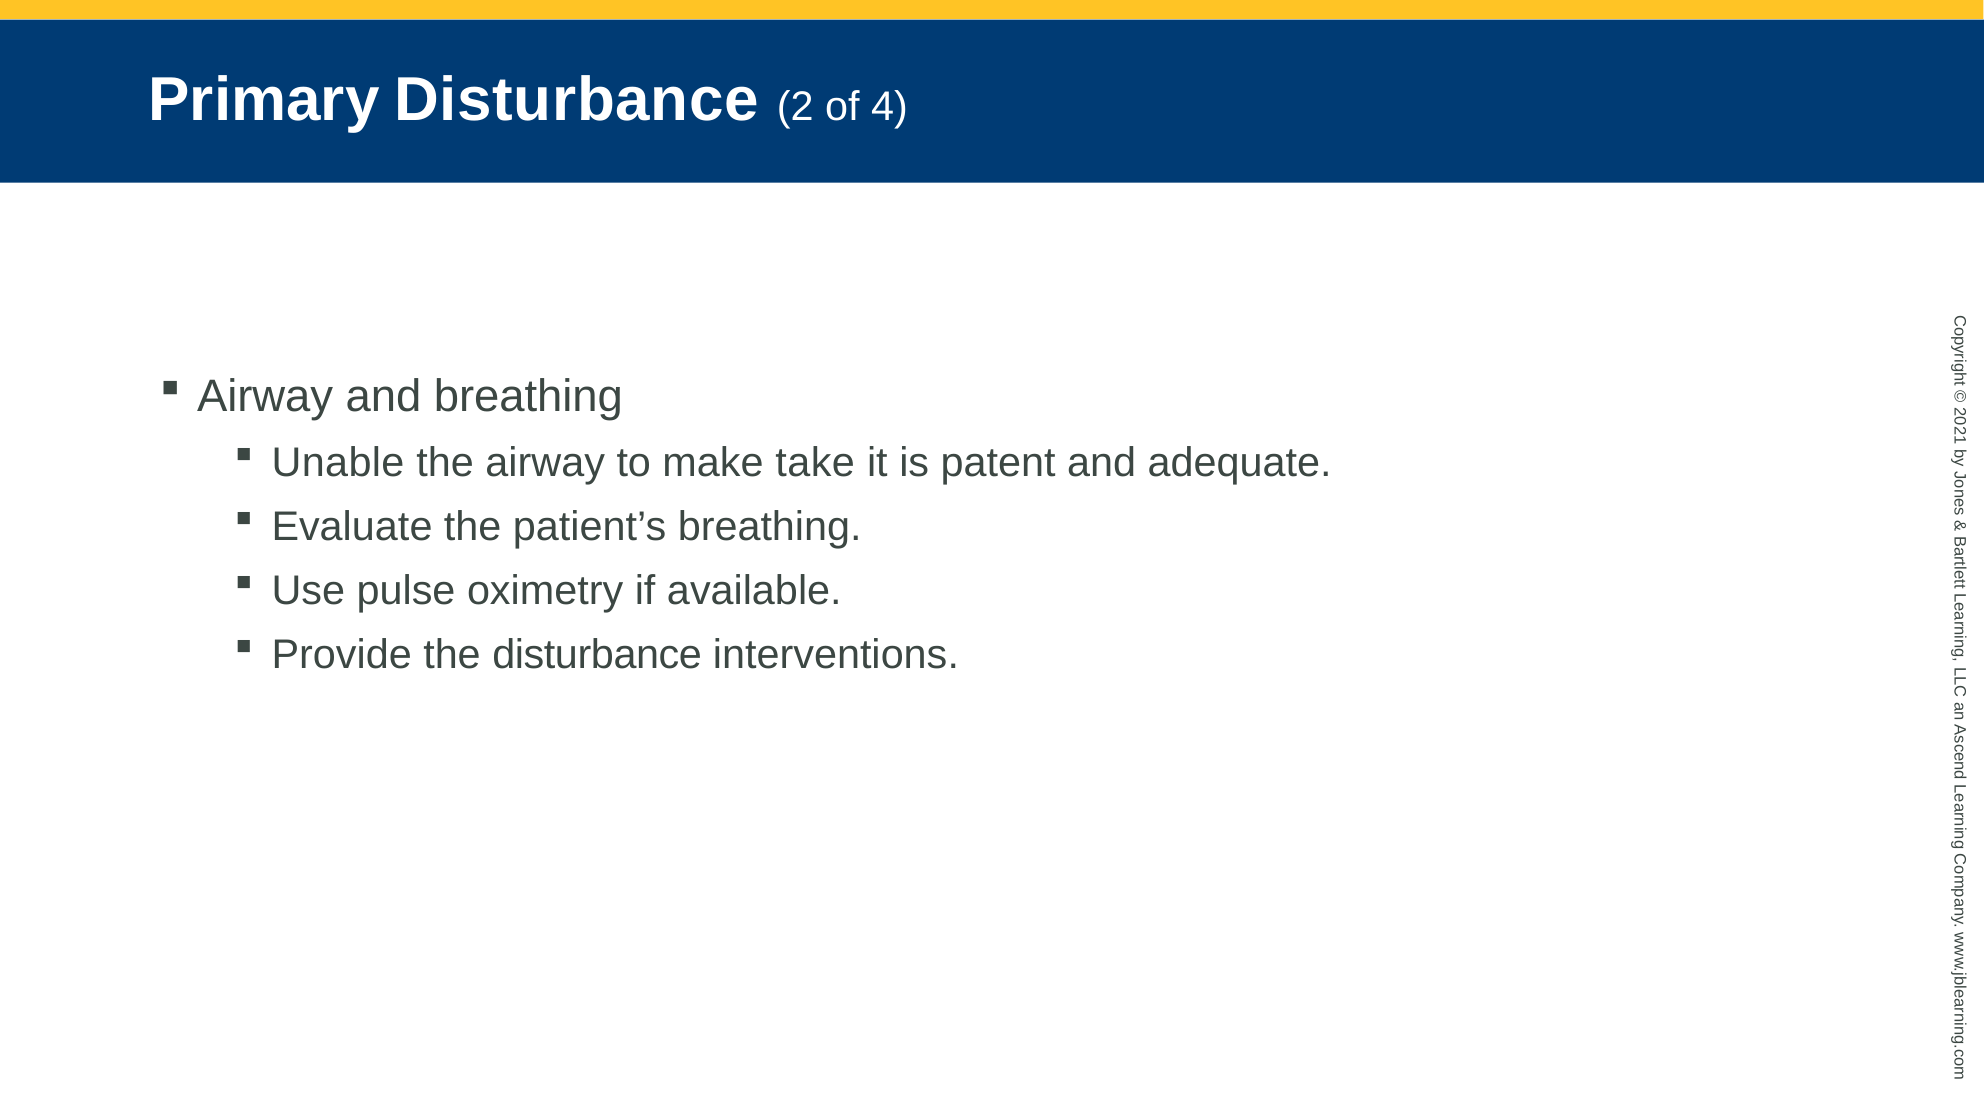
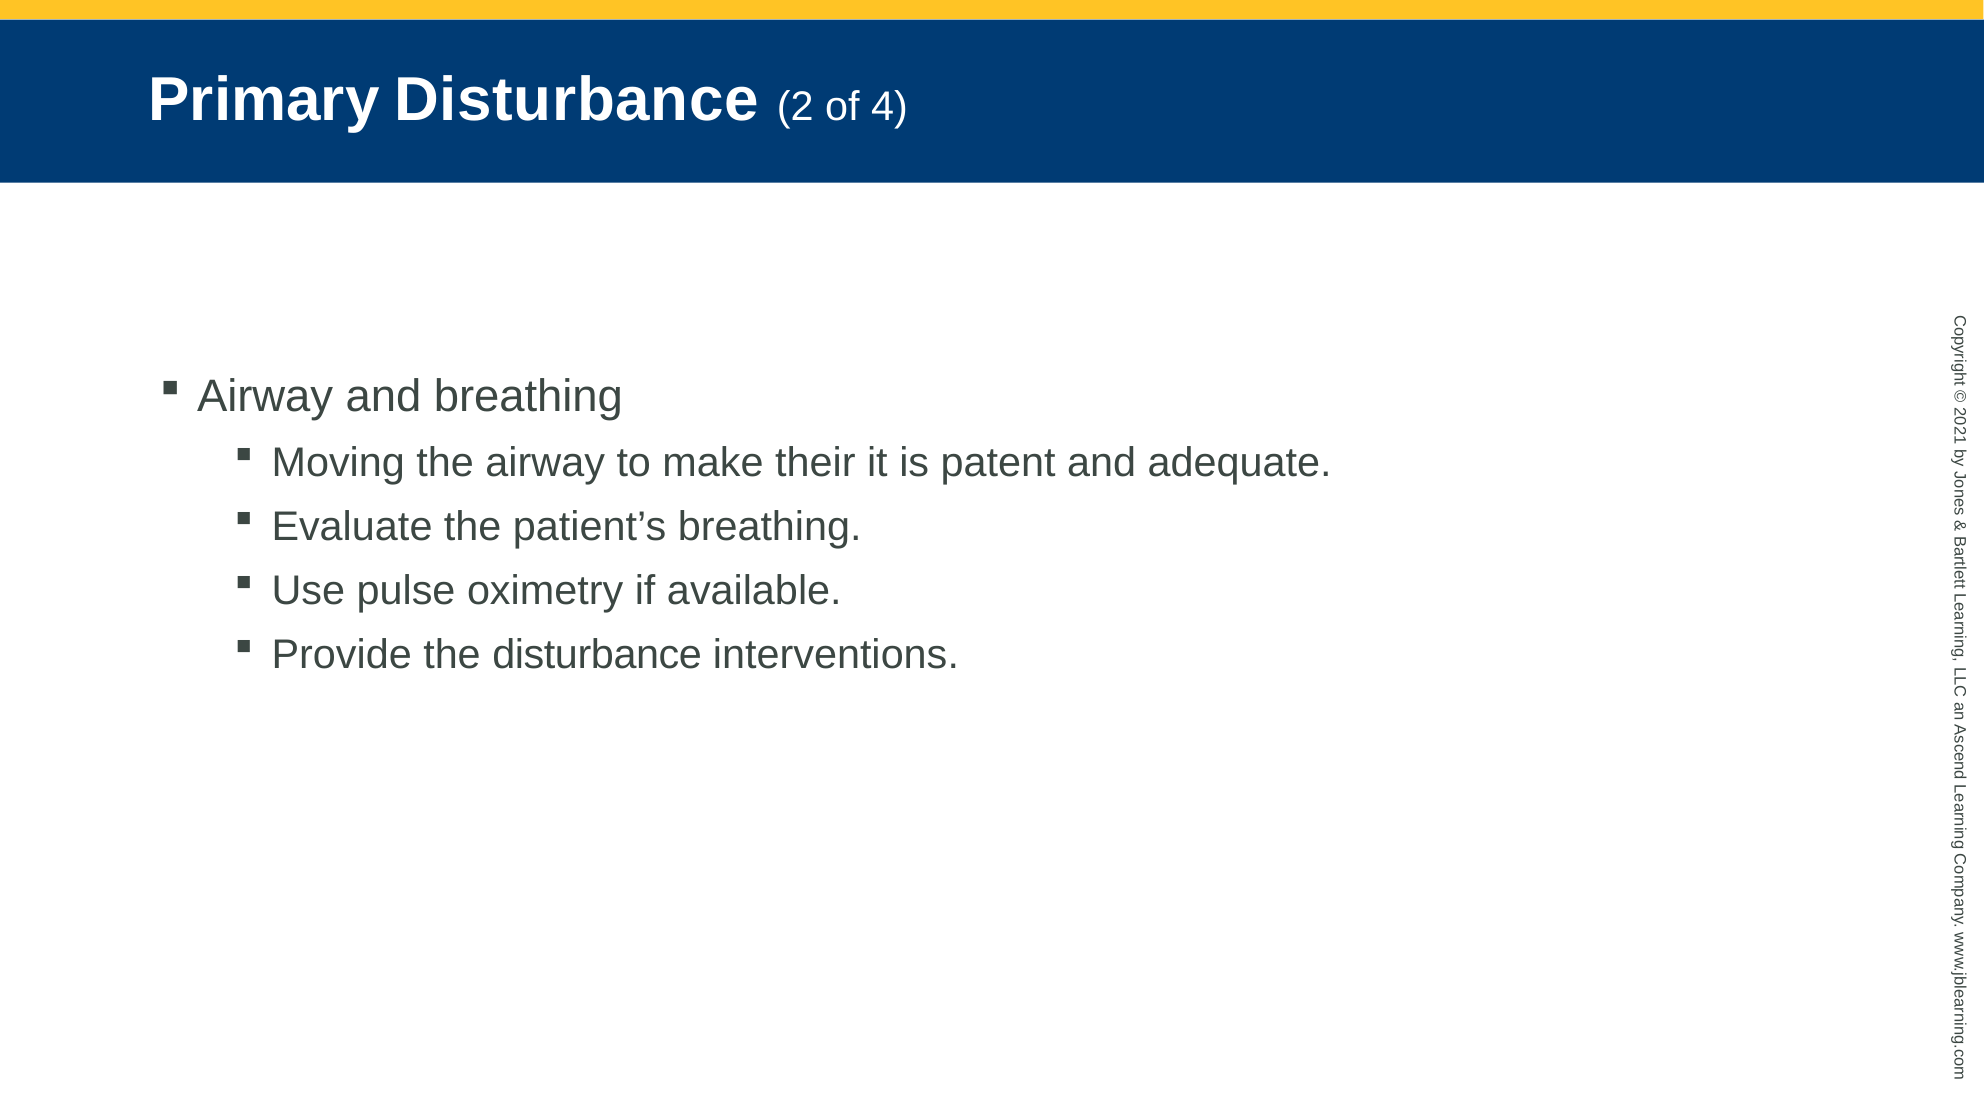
Unable: Unable -> Moving
take: take -> their
